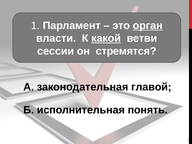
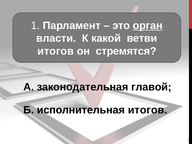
какой underline: present -> none
сессии at (56, 51): сессии -> итогов
исполнительная понять: понять -> итогов
